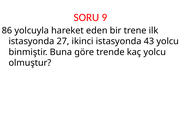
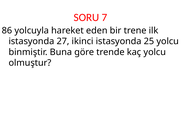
9: 9 -> 7
43: 43 -> 25
